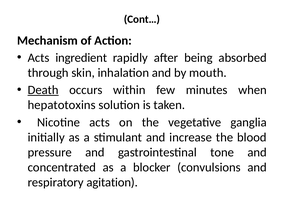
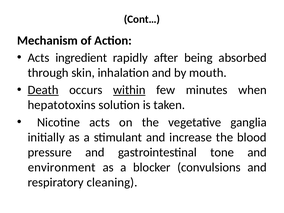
within underline: none -> present
concentrated: concentrated -> environment
agitation: agitation -> cleaning
